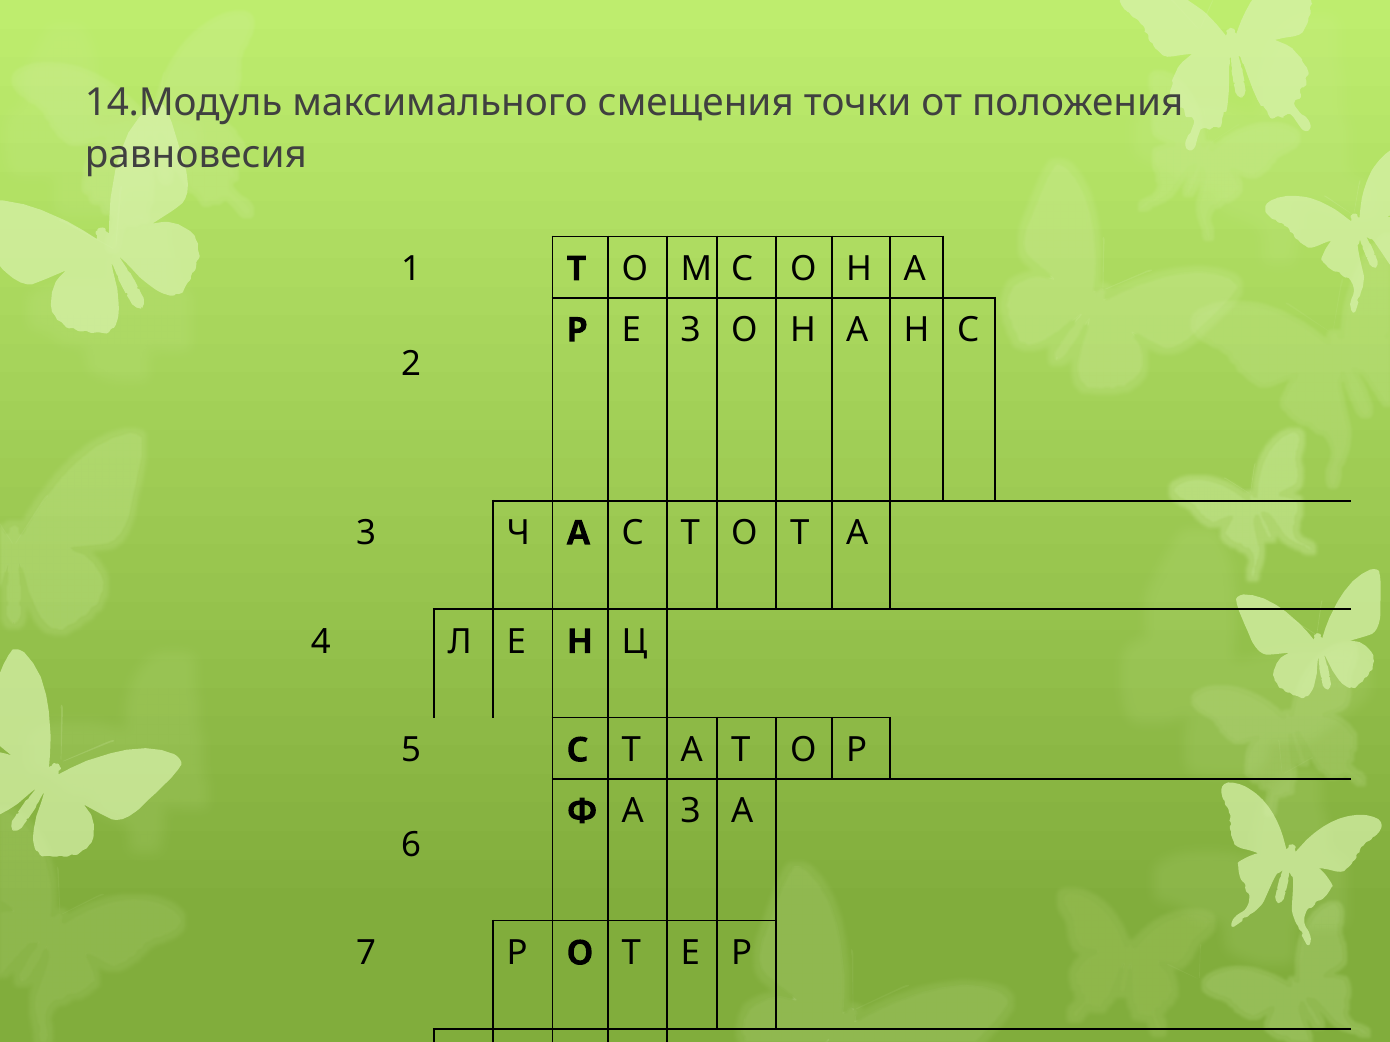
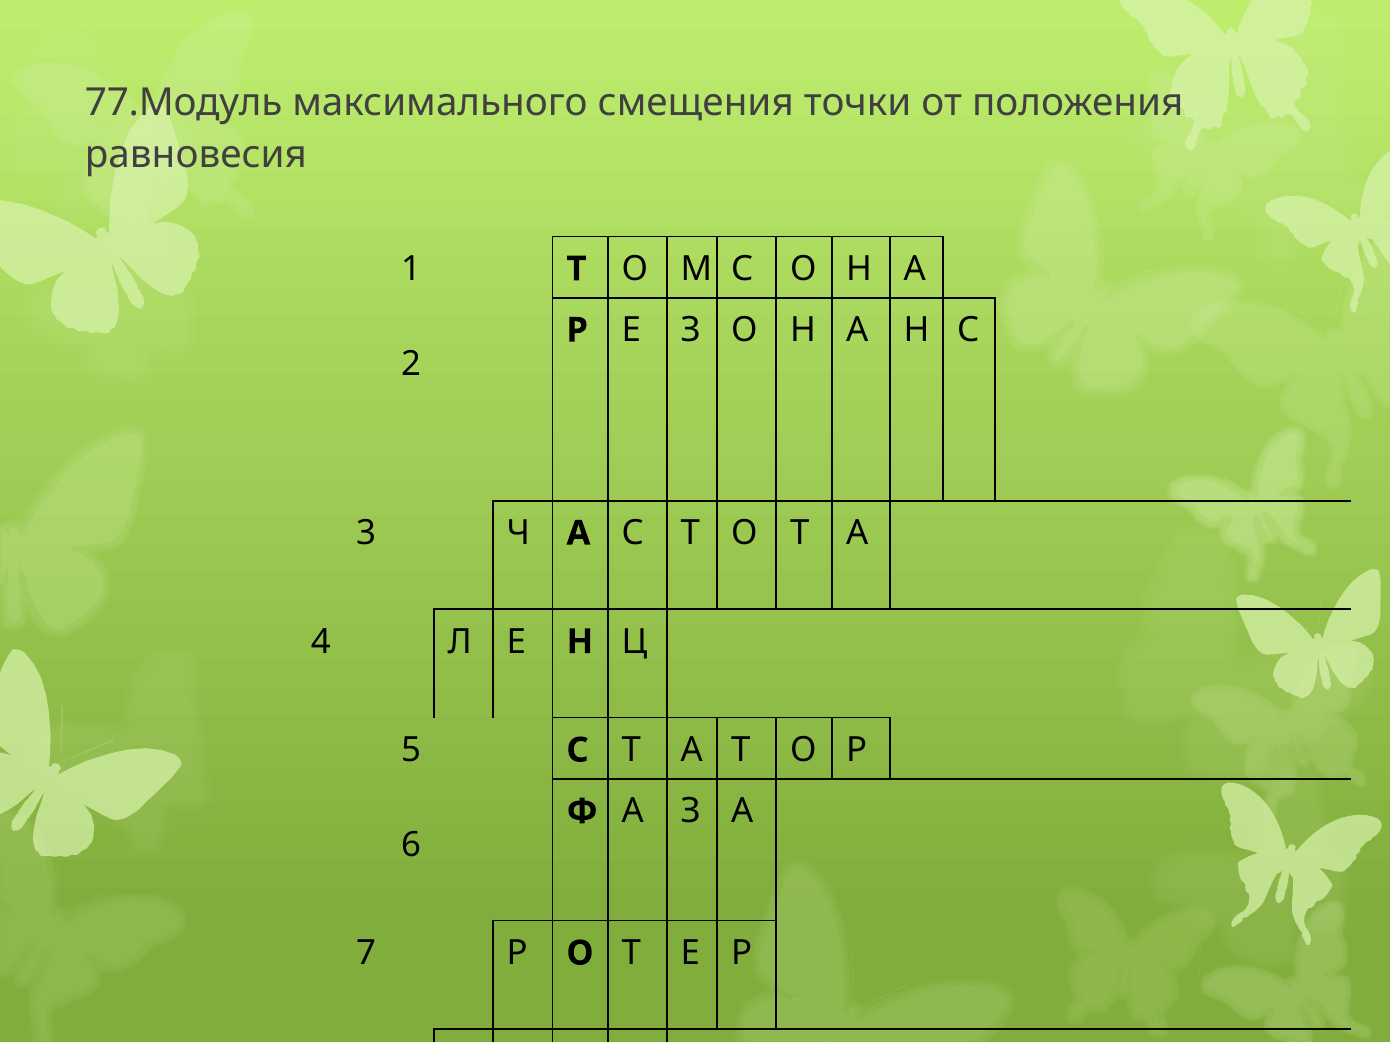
14.Модуль: 14.Модуль -> 77.Модуль
